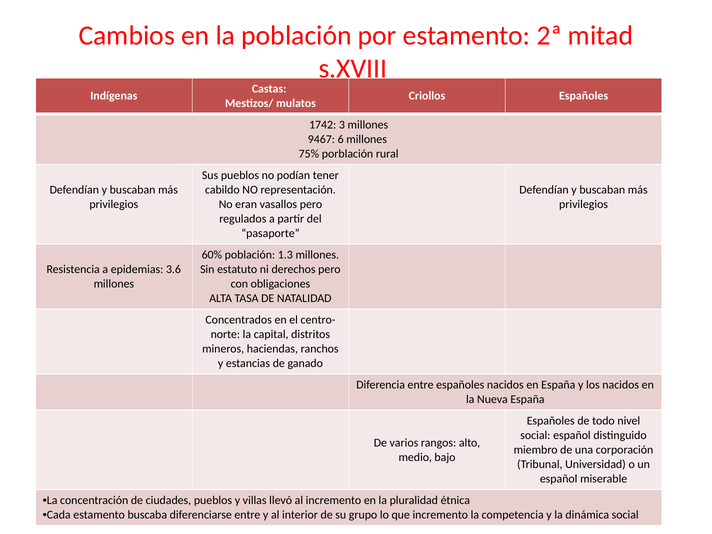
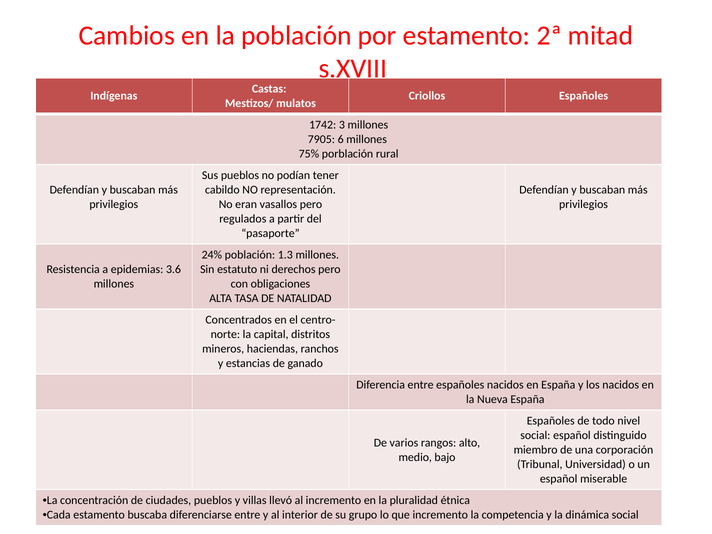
9467: 9467 -> 7905
60%: 60% -> 24%
